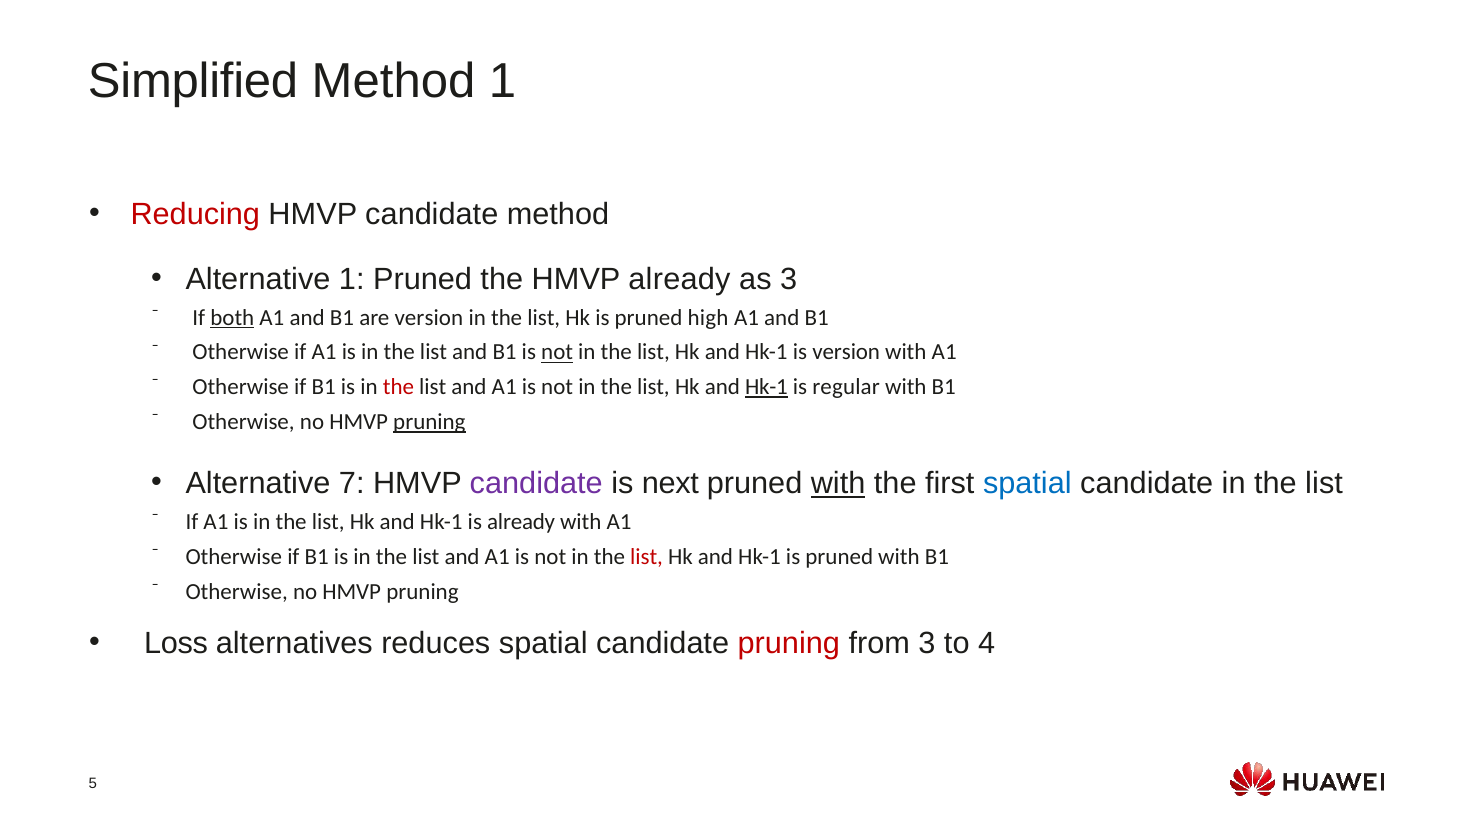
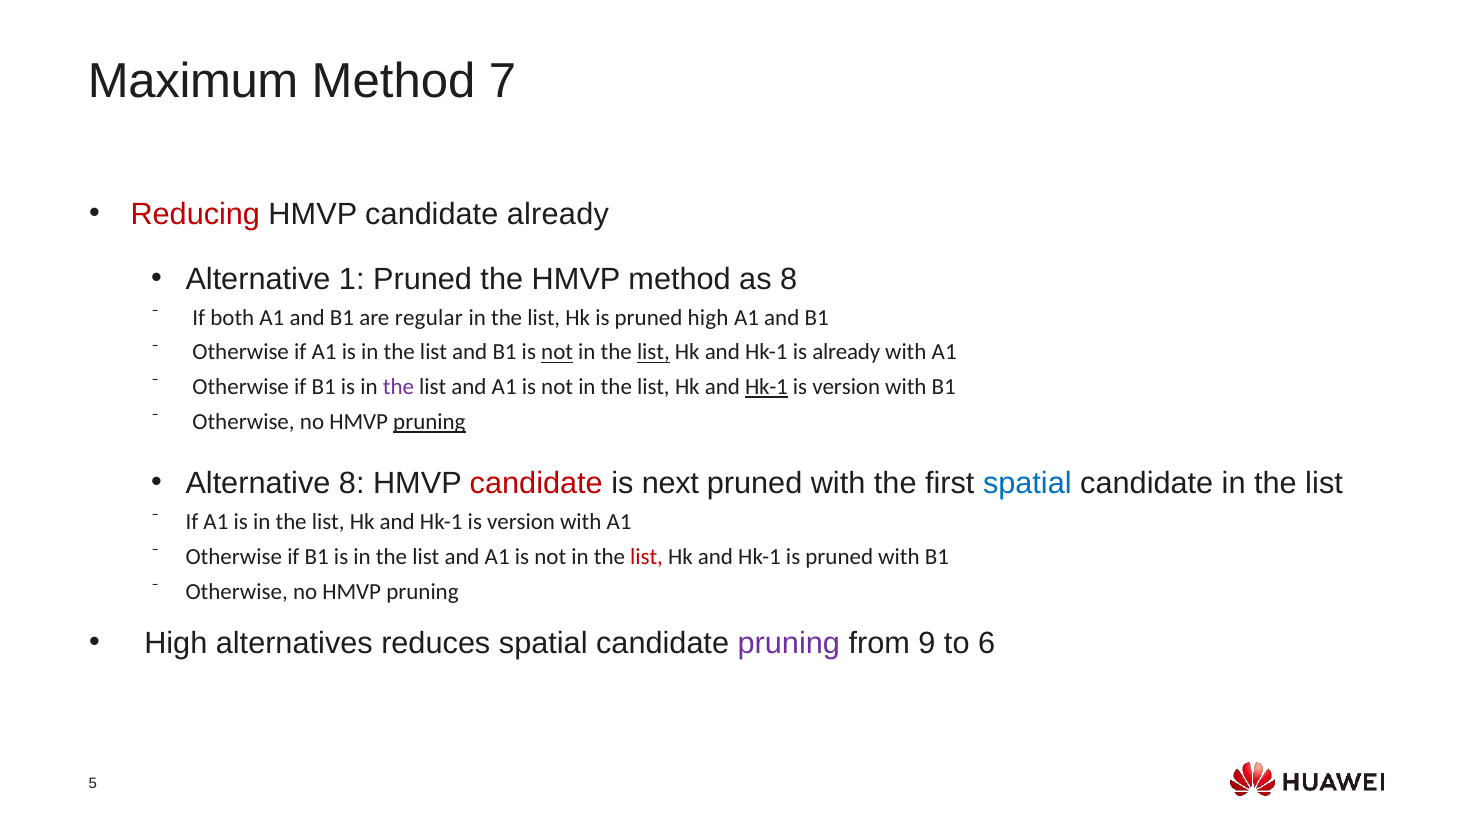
Simplified: Simplified -> Maximum
Method 1: 1 -> 7
candidate method: method -> already
HMVP already: already -> method
as 3: 3 -> 8
both underline: present -> none
are version: version -> regular
list at (653, 352) underline: none -> present
is version: version -> already
the at (398, 387) colour: red -> purple
regular at (846, 387): regular -> version
Alternative 7: 7 -> 8
candidate at (536, 483) colour: purple -> red
with at (838, 483) underline: present -> none
already at (521, 522): already -> version
Loss at (176, 643): Loss -> High
pruning at (789, 643) colour: red -> purple
from 3: 3 -> 9
4: 4 -> 6
